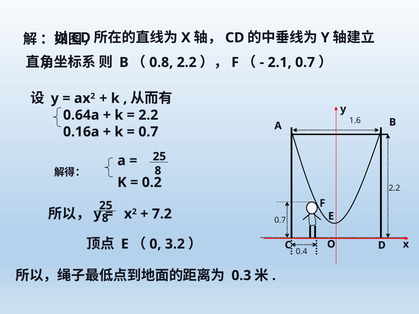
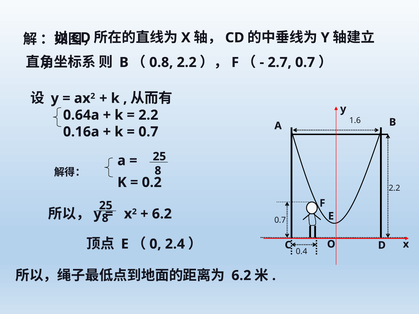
2.1: 2.1 -> 2.7
7.2 at (162, 214): 7.2 -> 6.2
3.2: 3.2 -> 2.4
0.3 at (241, 276): 0.3 -> 6.2
